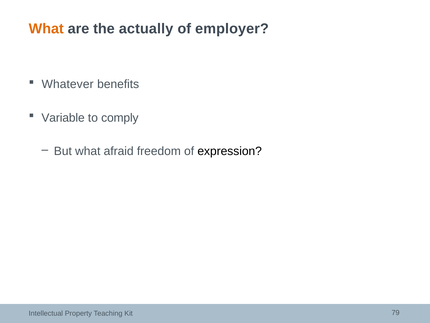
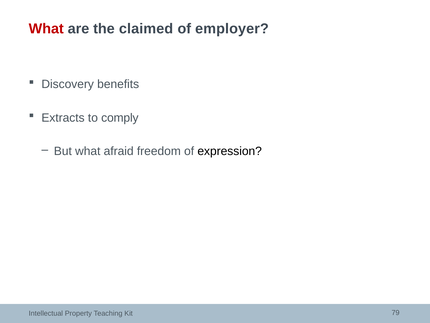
What at (46, 29) colour: orange -> red
actually: actually -> claimed
Whatever: Whatever -> Discovery
Variable: Variable -> Extracts
